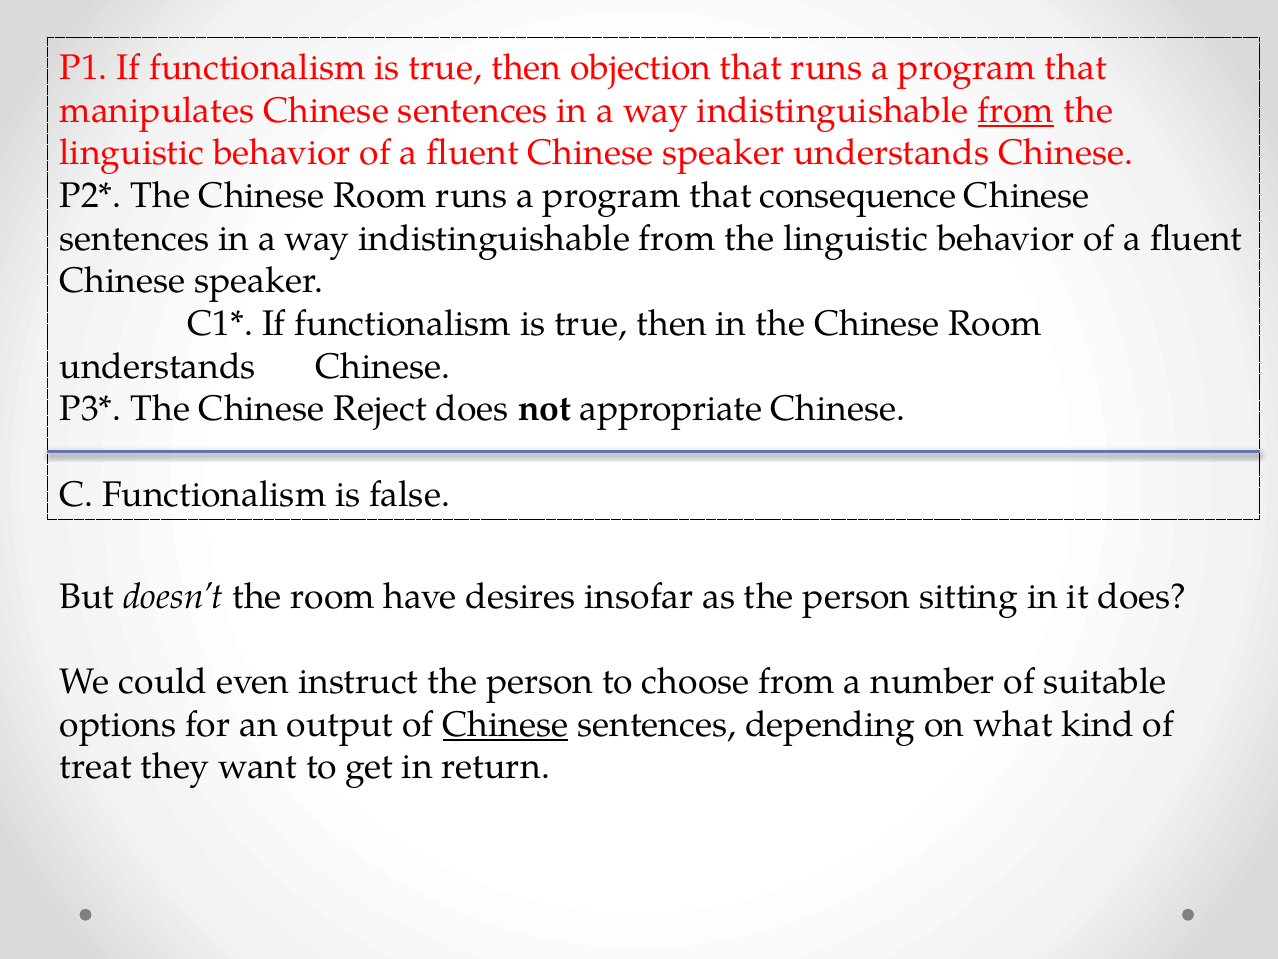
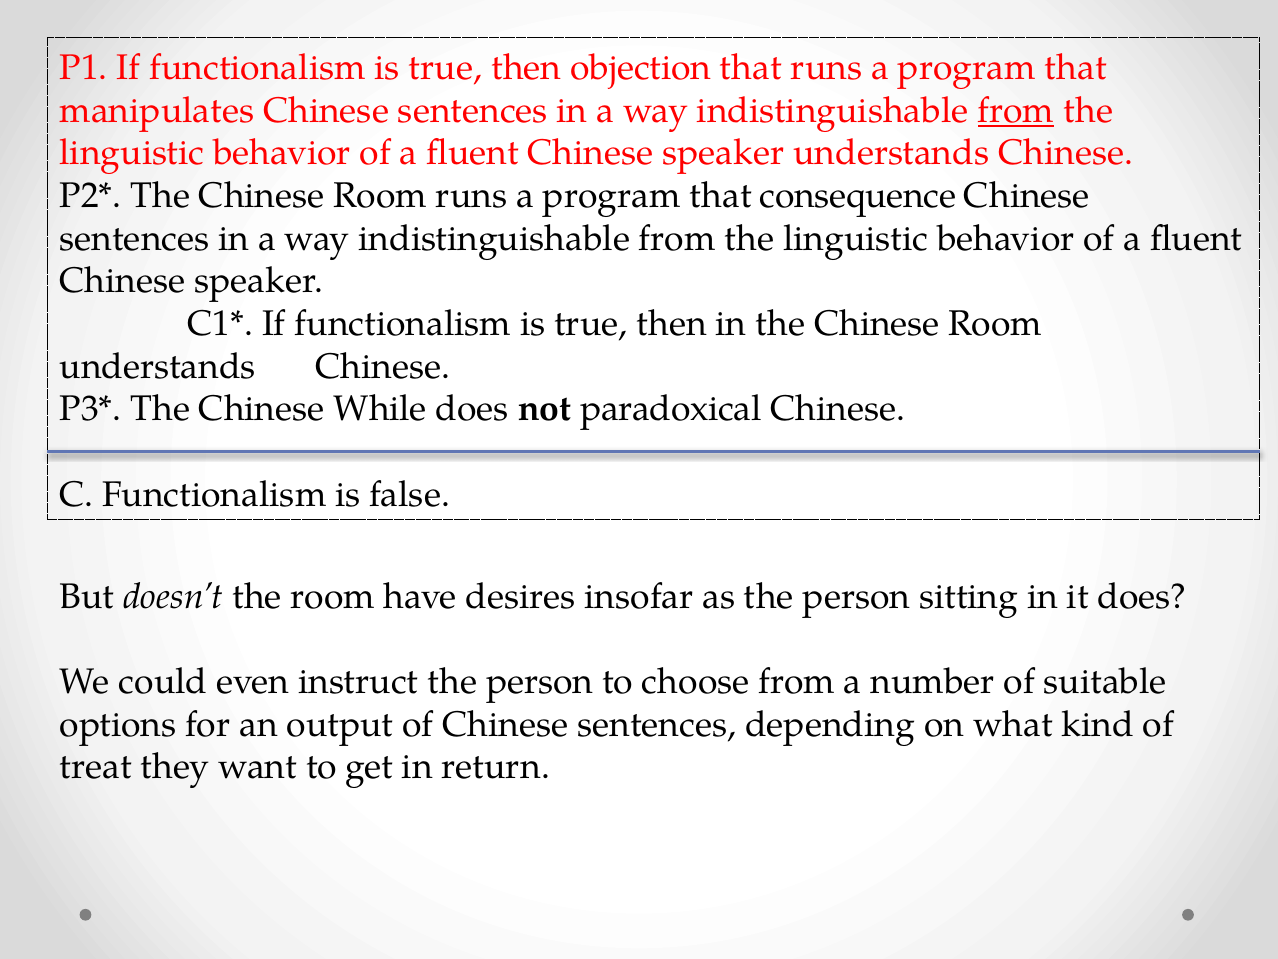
Reject: Reject -> While
appropriate: appropriate -> paradoxical
Chinese at (505, 724) underline: present -> none
